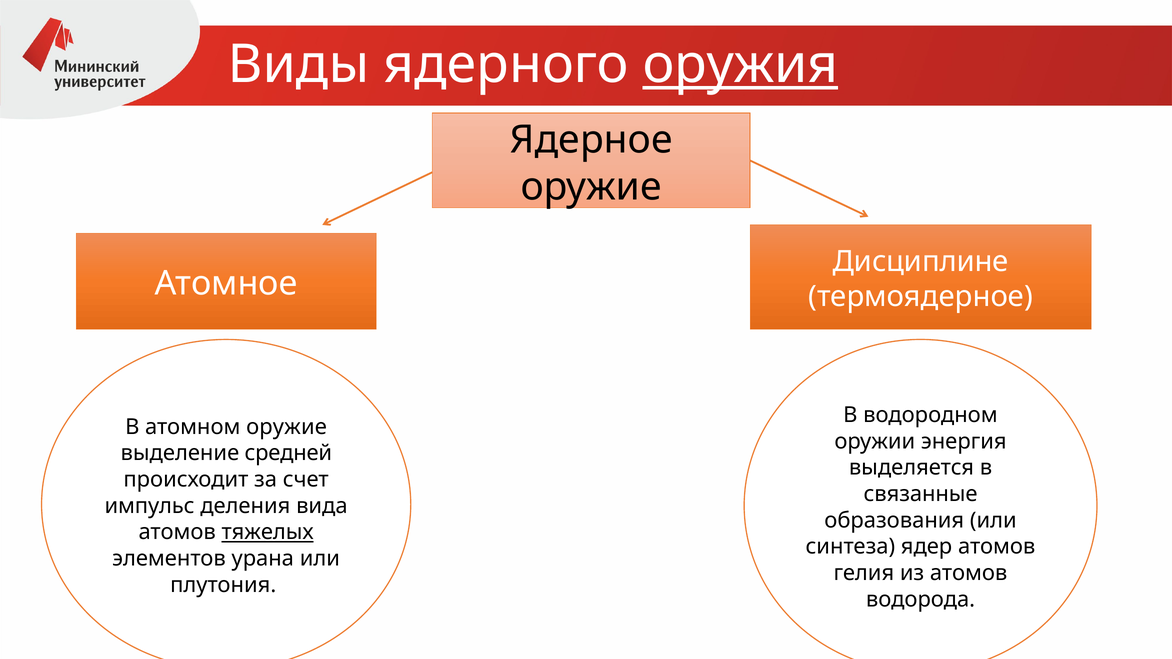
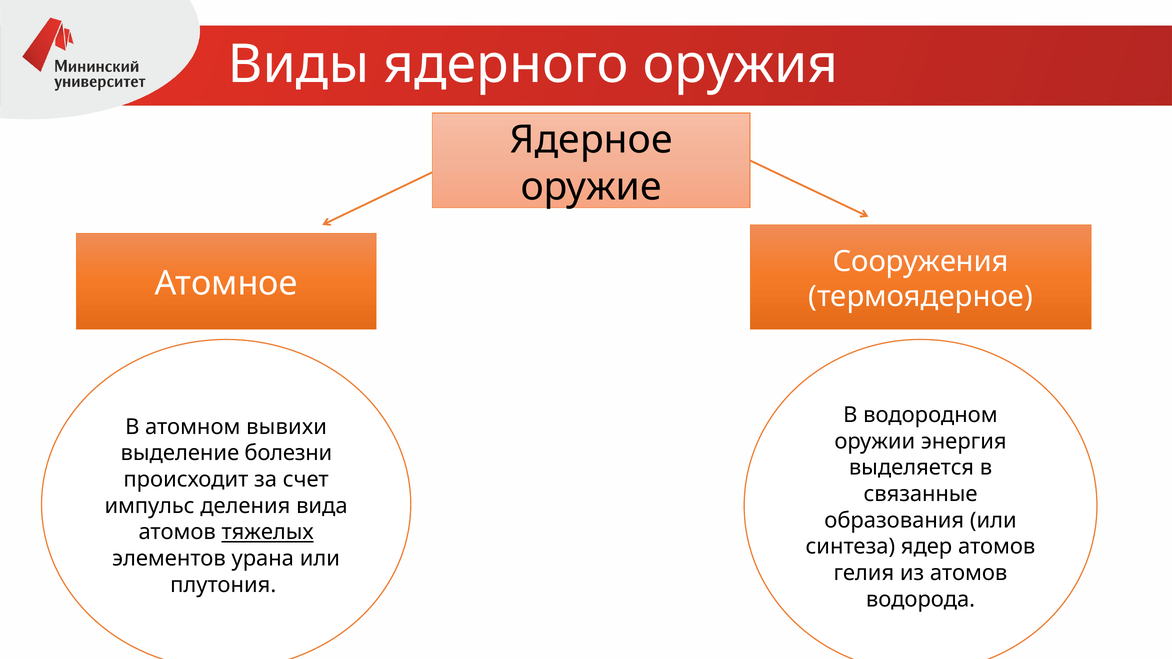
оружия underline: present -> none
Дисциплине: Дисциплине -> Сооружения
атомном оружие: оружие -> вывихи
средней: средней -> болезни
